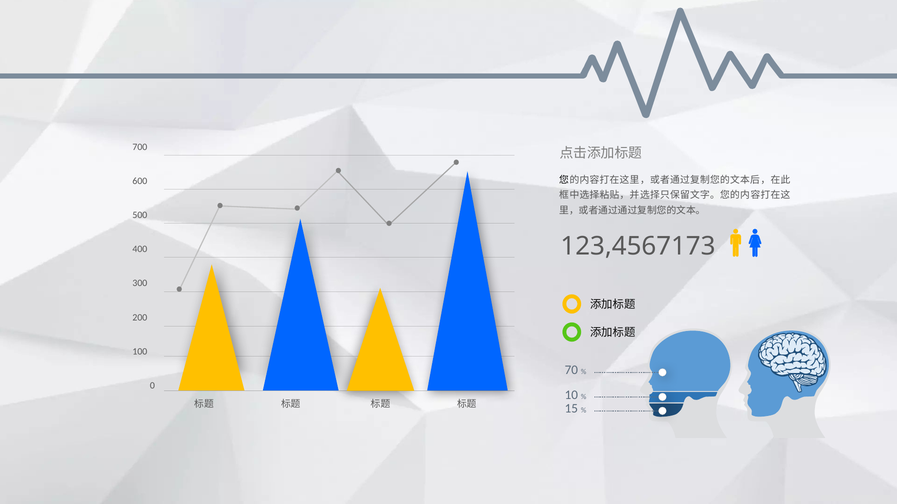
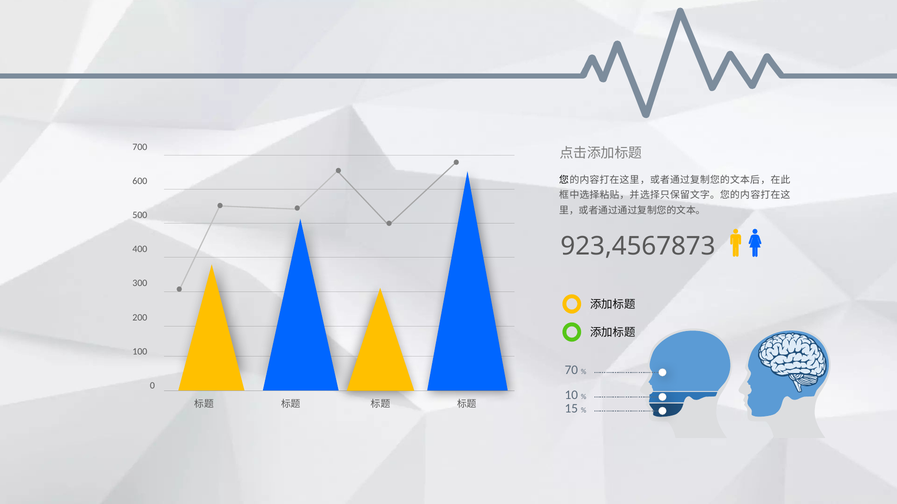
123,4567173: 123,4567173 -> 923,4567873
